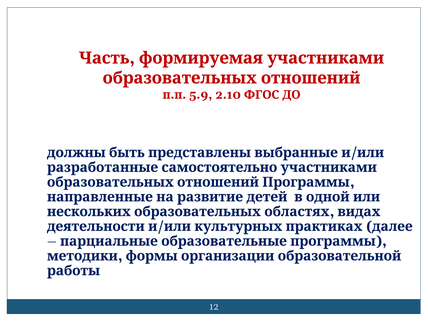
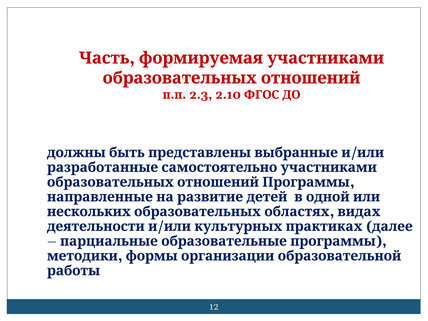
5.9: 5.9 -> 2.3
